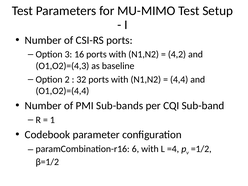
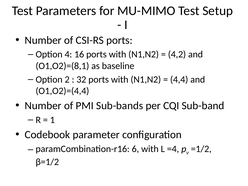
3: 3 -> 4
O1,O2)=(4,3: O1,O2)=(4,3 -> O1,O2)=(8,1
